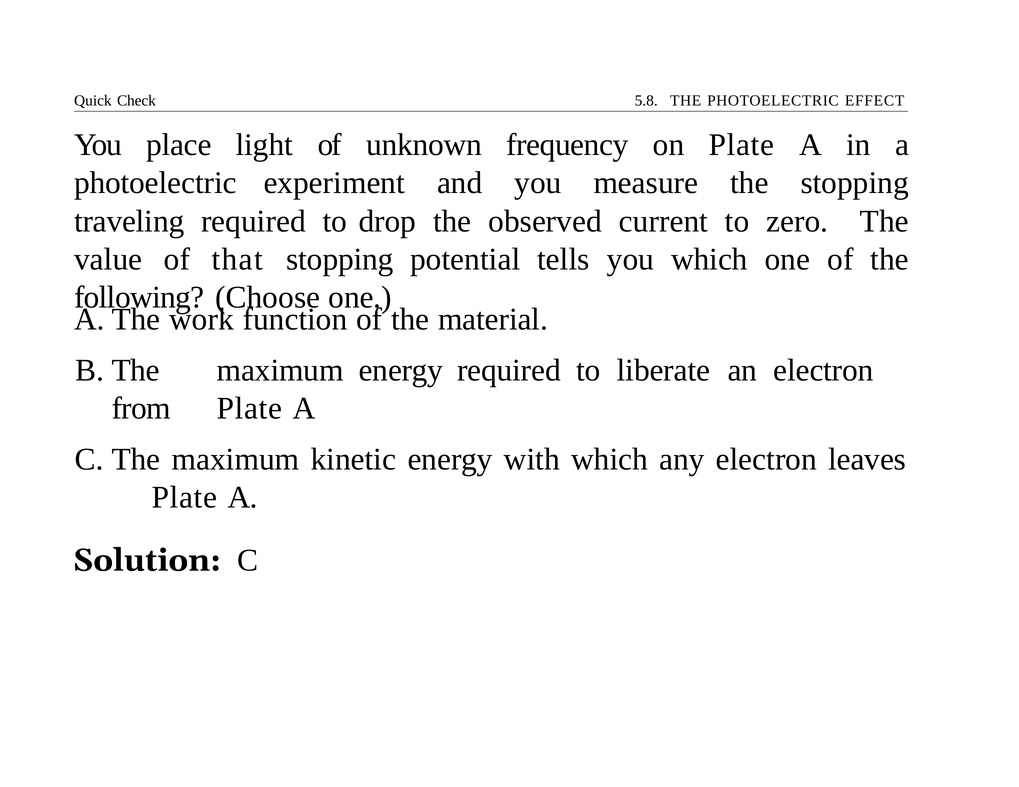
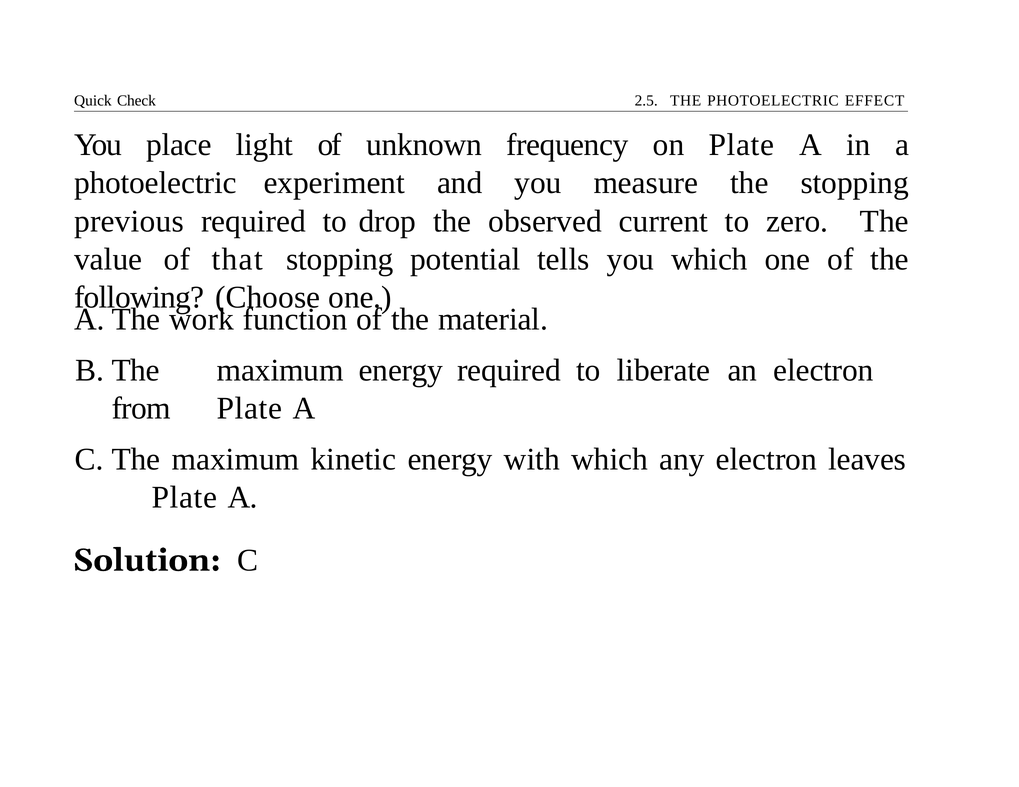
5.8: 5.8 -> 2.5
traveling: traveling -> previous
